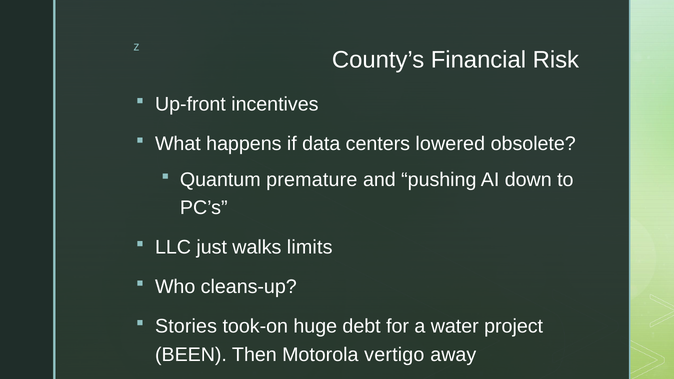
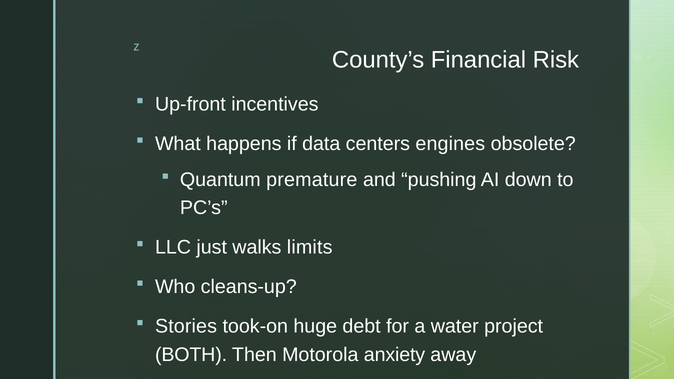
lowered: lowered -> engines
BEEN: BEEN -> BOTH
vertigo: vertigo -> anxiety
